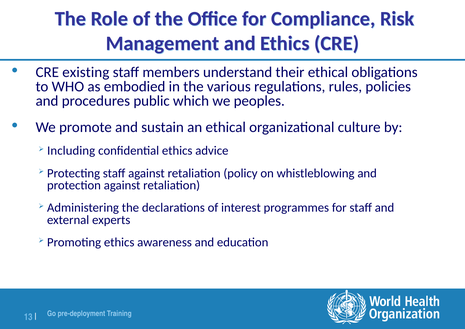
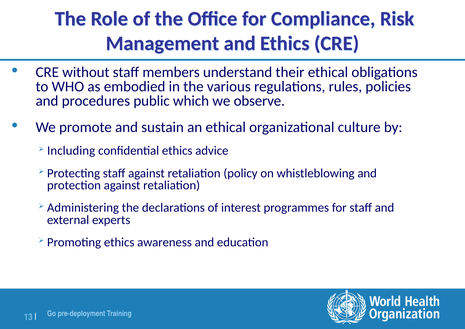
existing: existing -> without
peoples: peoples -> observe
